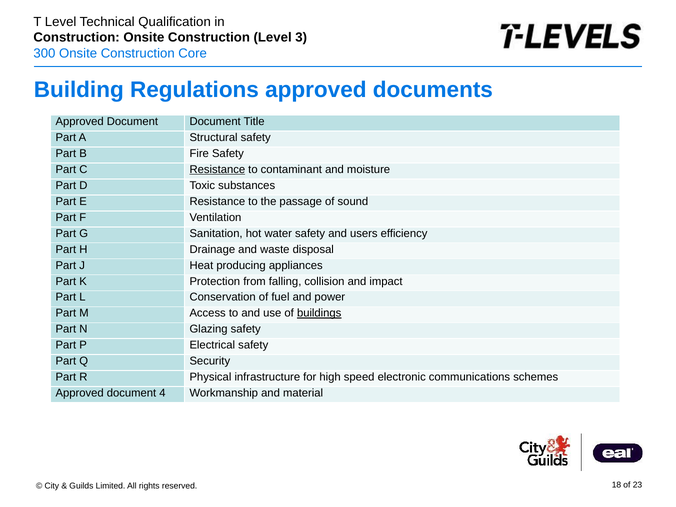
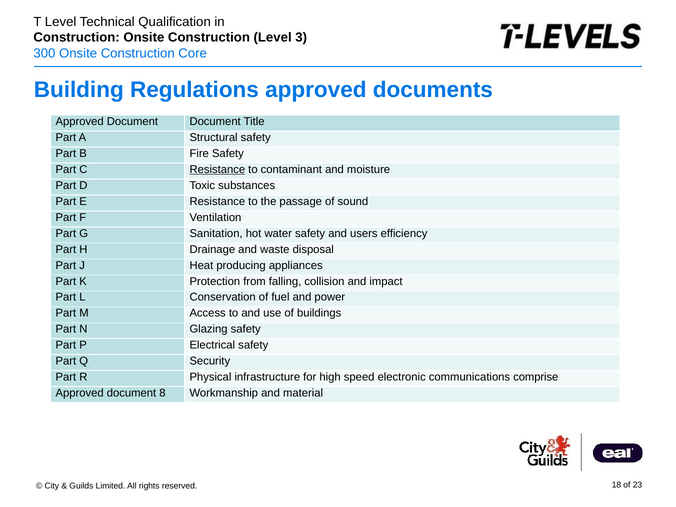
buildings underline: present -> none
schemes: schemes -> comprise
4: 4 -> 8
